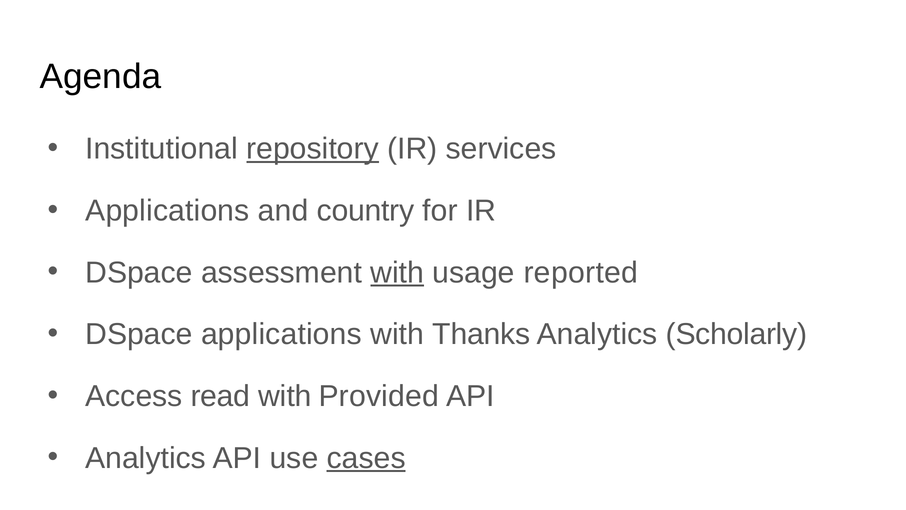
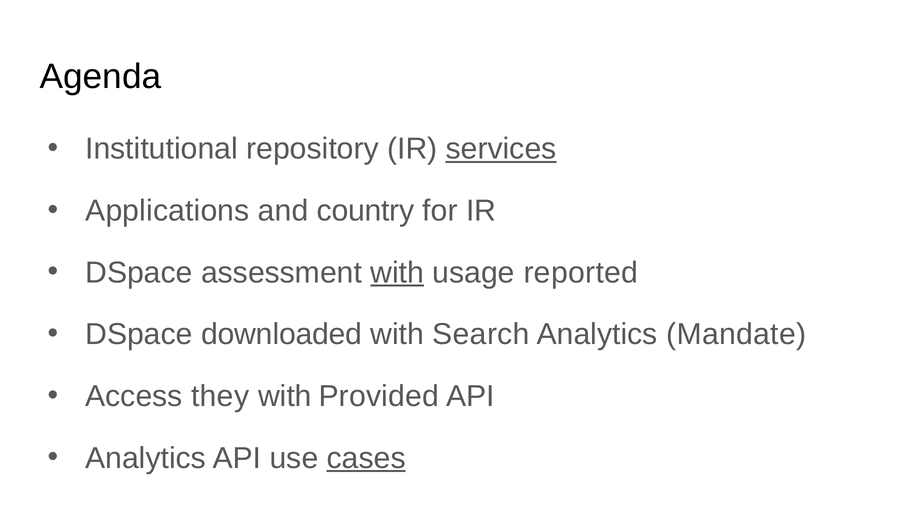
repository underline: present -> none
services underline: none -> present
DSpace applications: applications -> downloaded
Thanks: Thanks -> Search
Scholarly: Scholarly -> Mandate
read: read -> they
